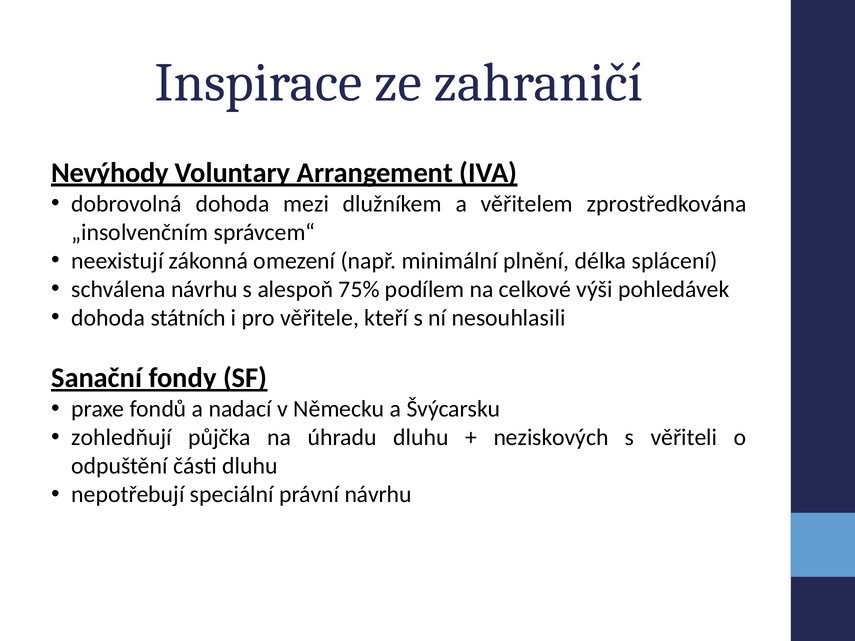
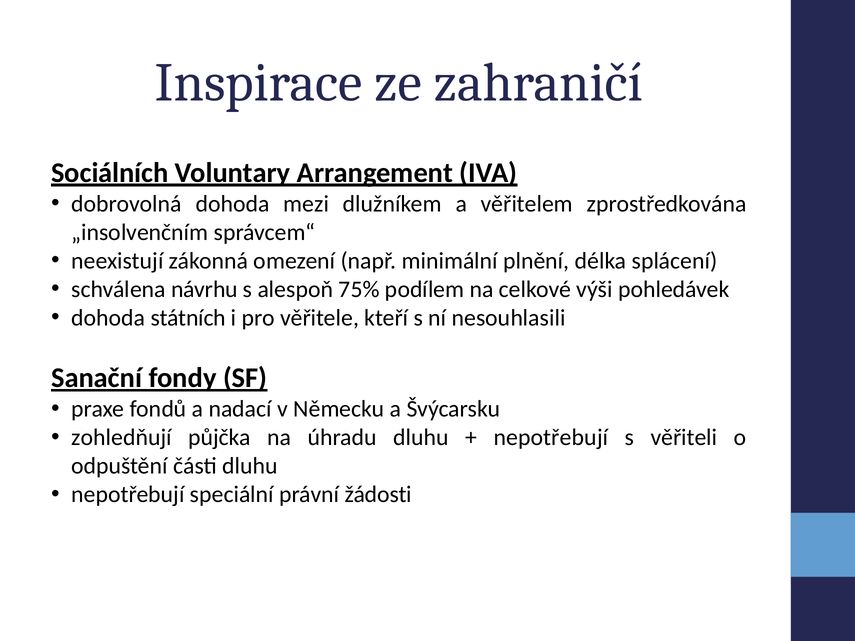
Nevýhody: Nevýhody -> Sociálních
neziskových at (551, 438): neziskových -> nepotřebují
právní návrhu: návrhu -> žádosti
